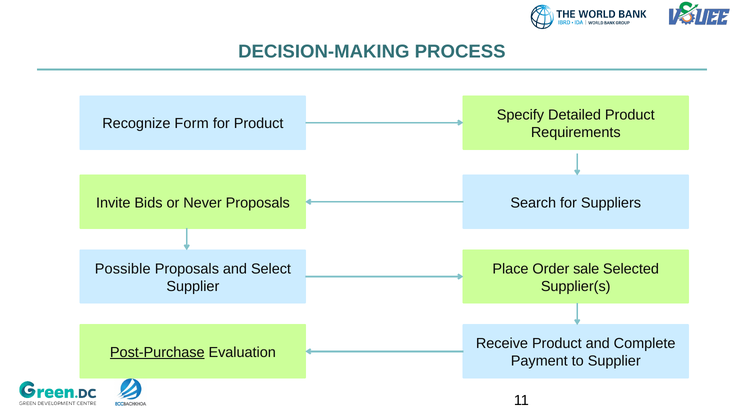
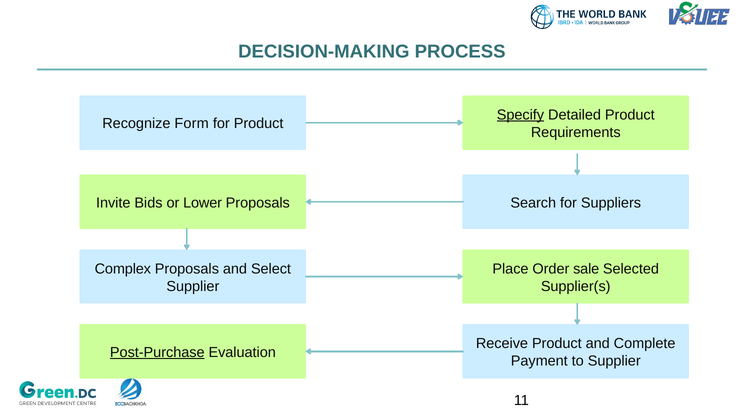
Specify underline: none -> present
Never: Never -> Lower
Possible: Possible -> Complex
